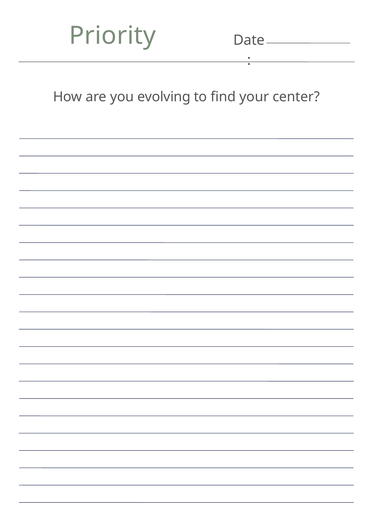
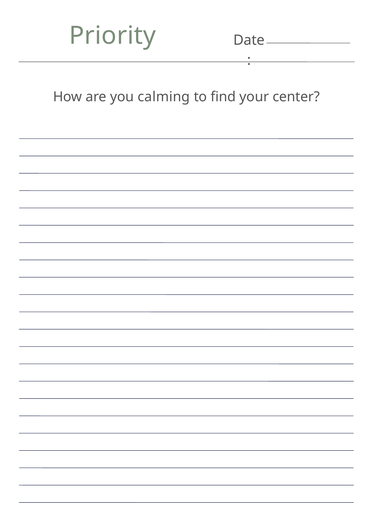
evolving: evolving -> calming
